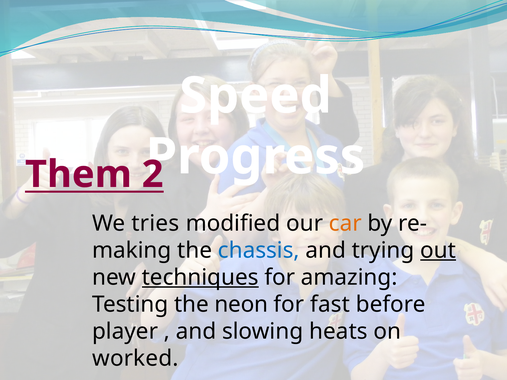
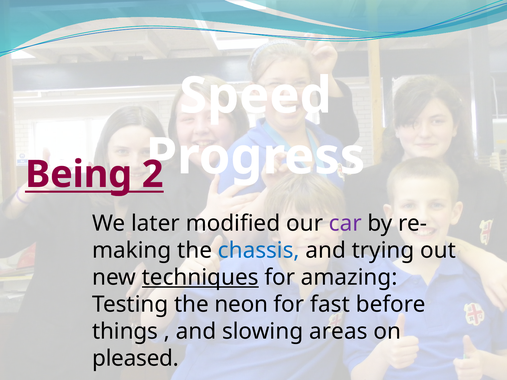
Them: Them -> Being
tries: tries -> later
car colour: orange -> purple
out underline: present -> none
player: player -> things
heats: heats -> areas
worked: worked -> pleased
